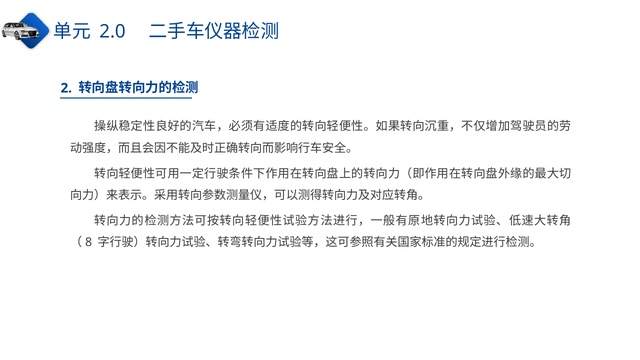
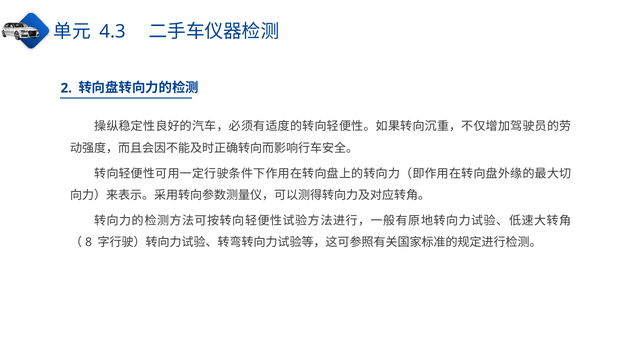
2.0: 2.0 -> 4.3
